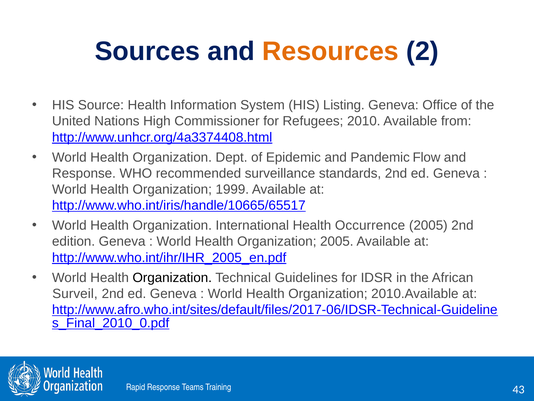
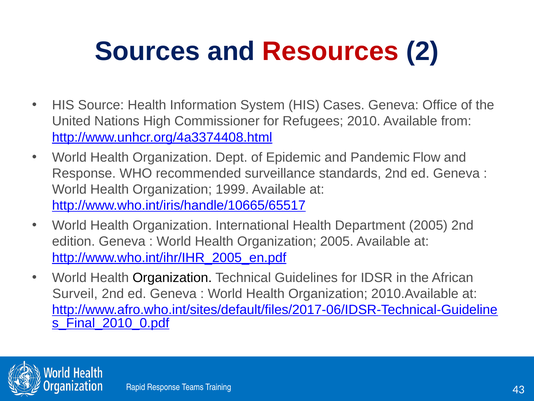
Resources colour: orange -> red
Listing: Listing -> Cases
Occurrence: Occurrence -> Department
